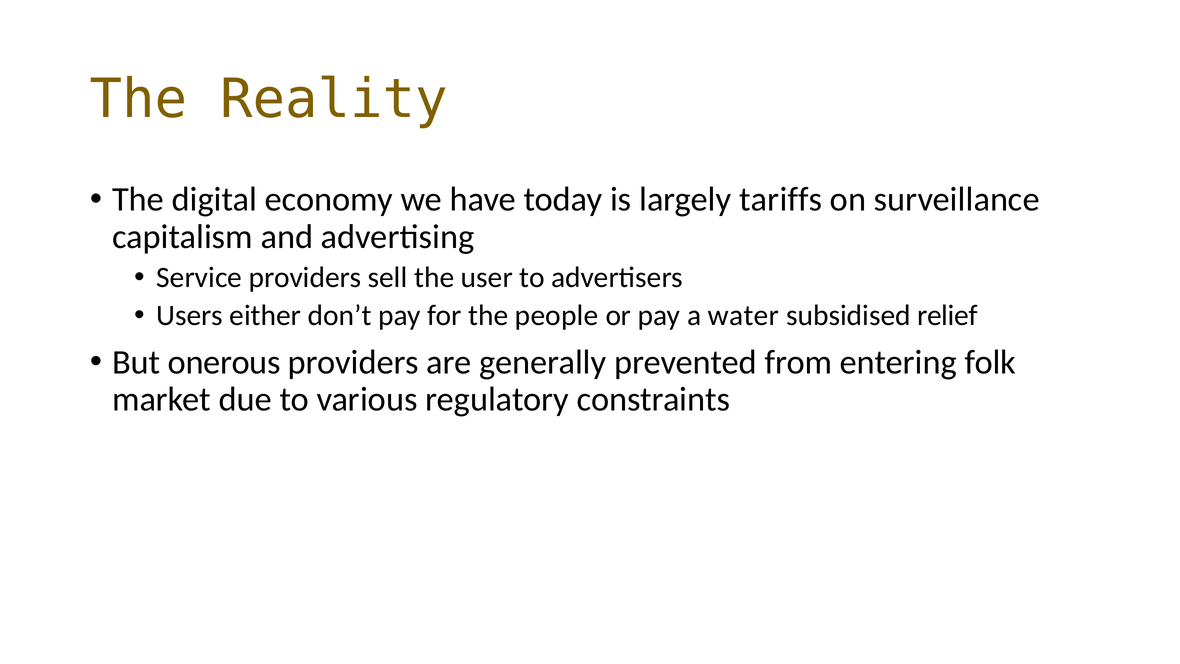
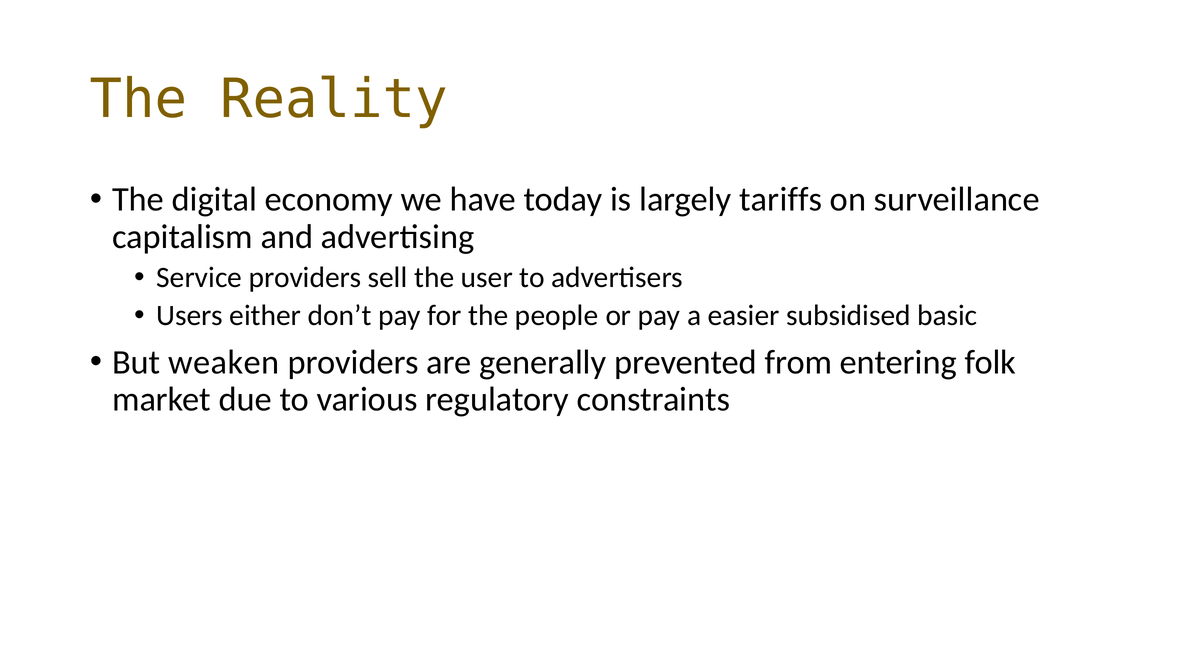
water: water -> easier
relief: relief -> basic
onerous: onerous -> weaken
